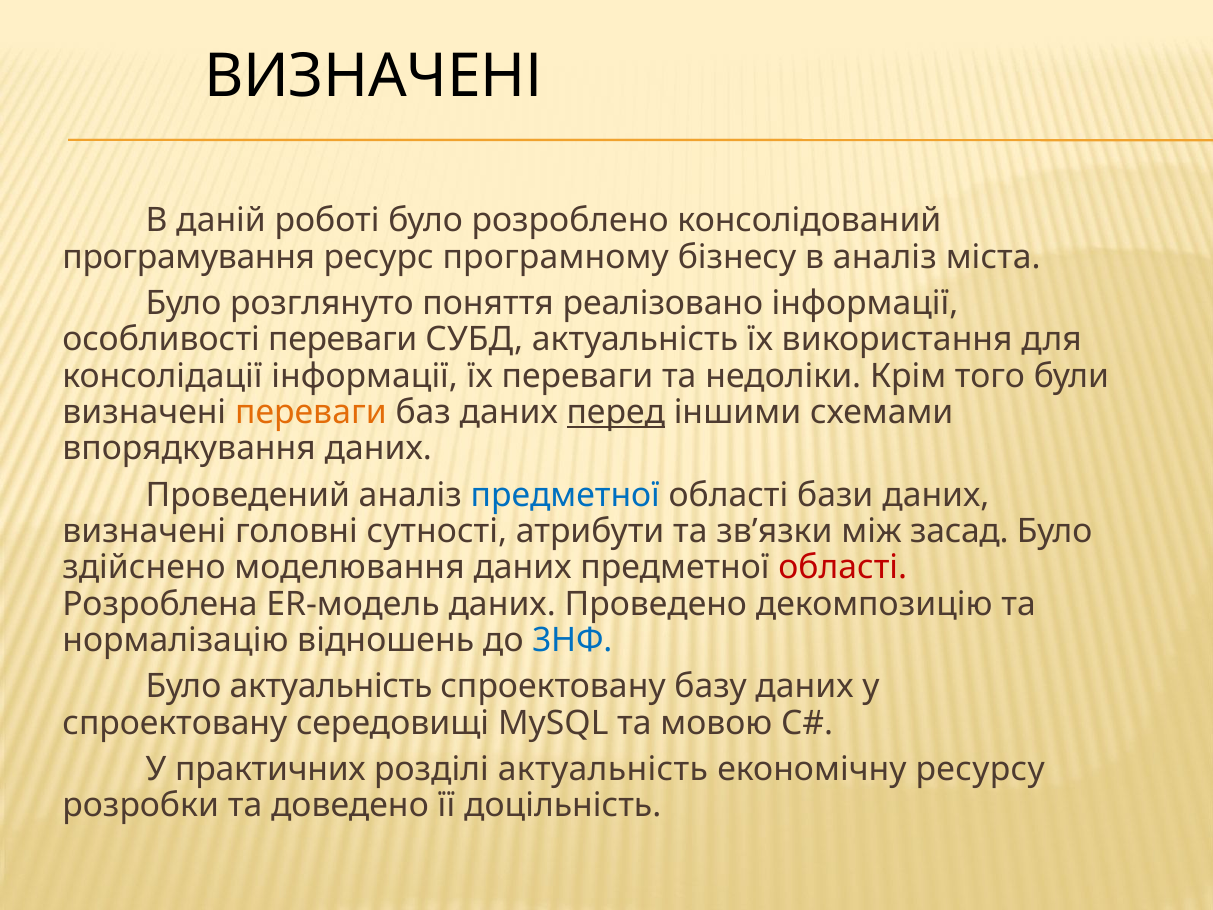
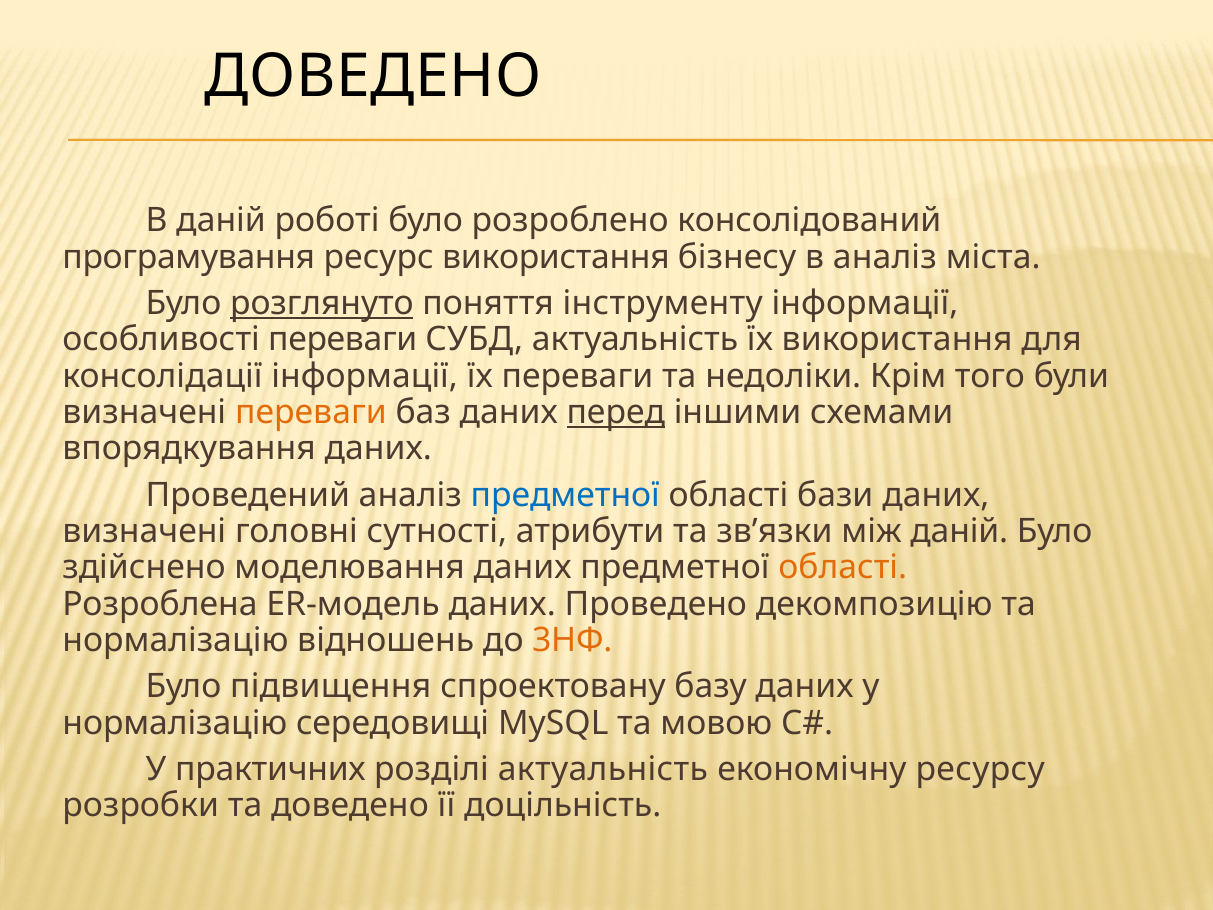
ВИЗНАЧЕНІ at (373, 77): ВИЗНАЧЕНІ -> ДОВЕДЕНО
ресурс програмному: програмному -> використання
розглянуто underline: none -> present
реалізовано: реалізовано -> інструменту
між засад: засад -> даній
області at (843, 568) colour: red -> orange
3НФ colour: blue -> orange
Було актуальність: актуальність -> підвищення
спроектовану at (175, 723): спроектовану -> нормалізацію
